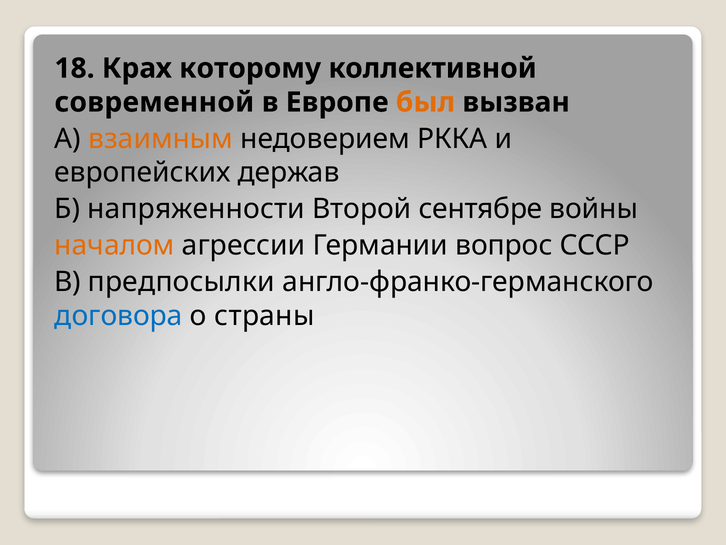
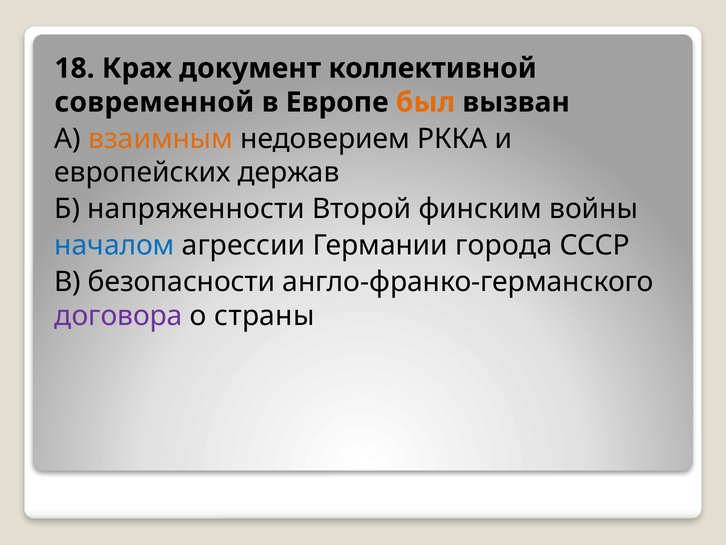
которому: которому -> документ
сентябре: сентябре -> финским
началом colour: orange -> blue
вопрос: вопрос -> города
предпосылки: предпосылки -> безопасности
договора colour: blue -> purple
